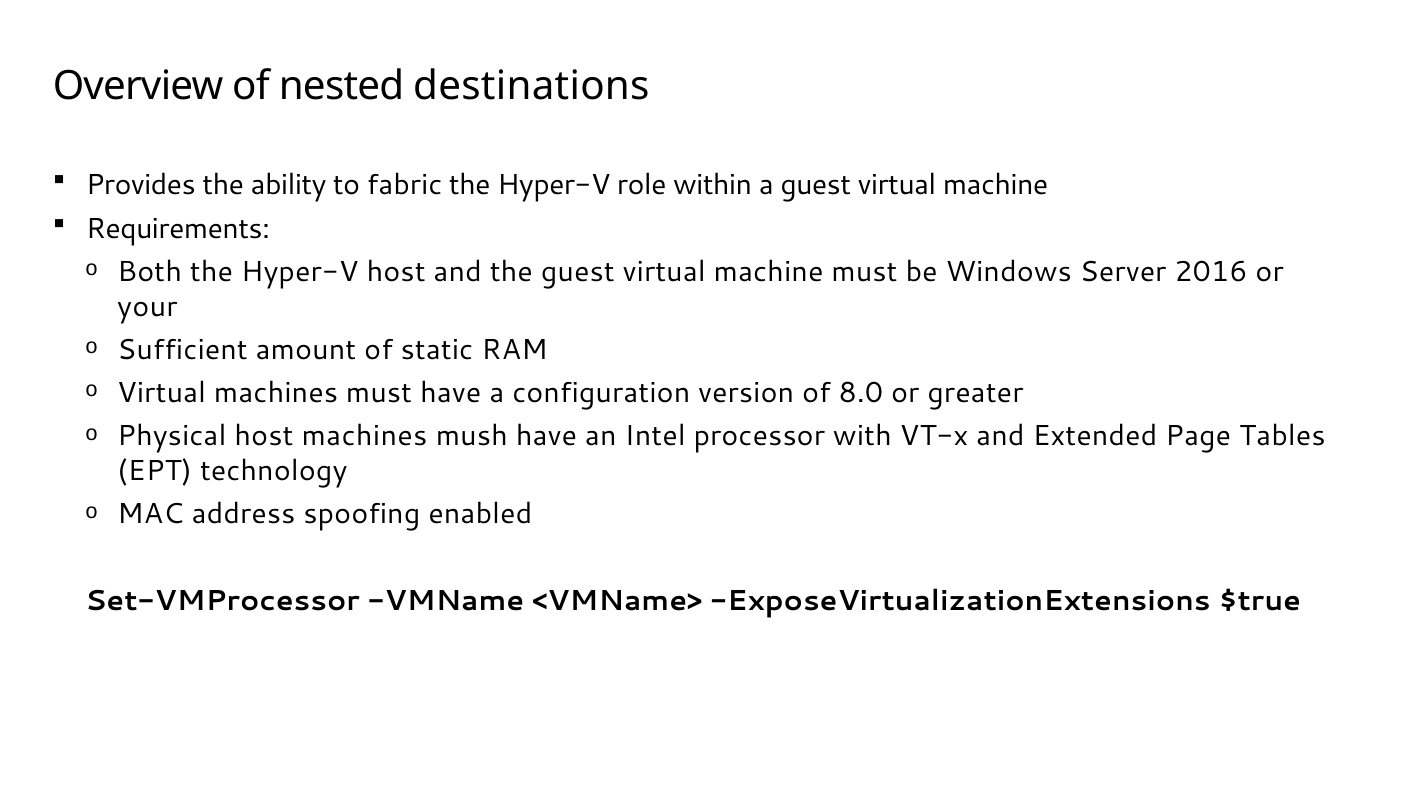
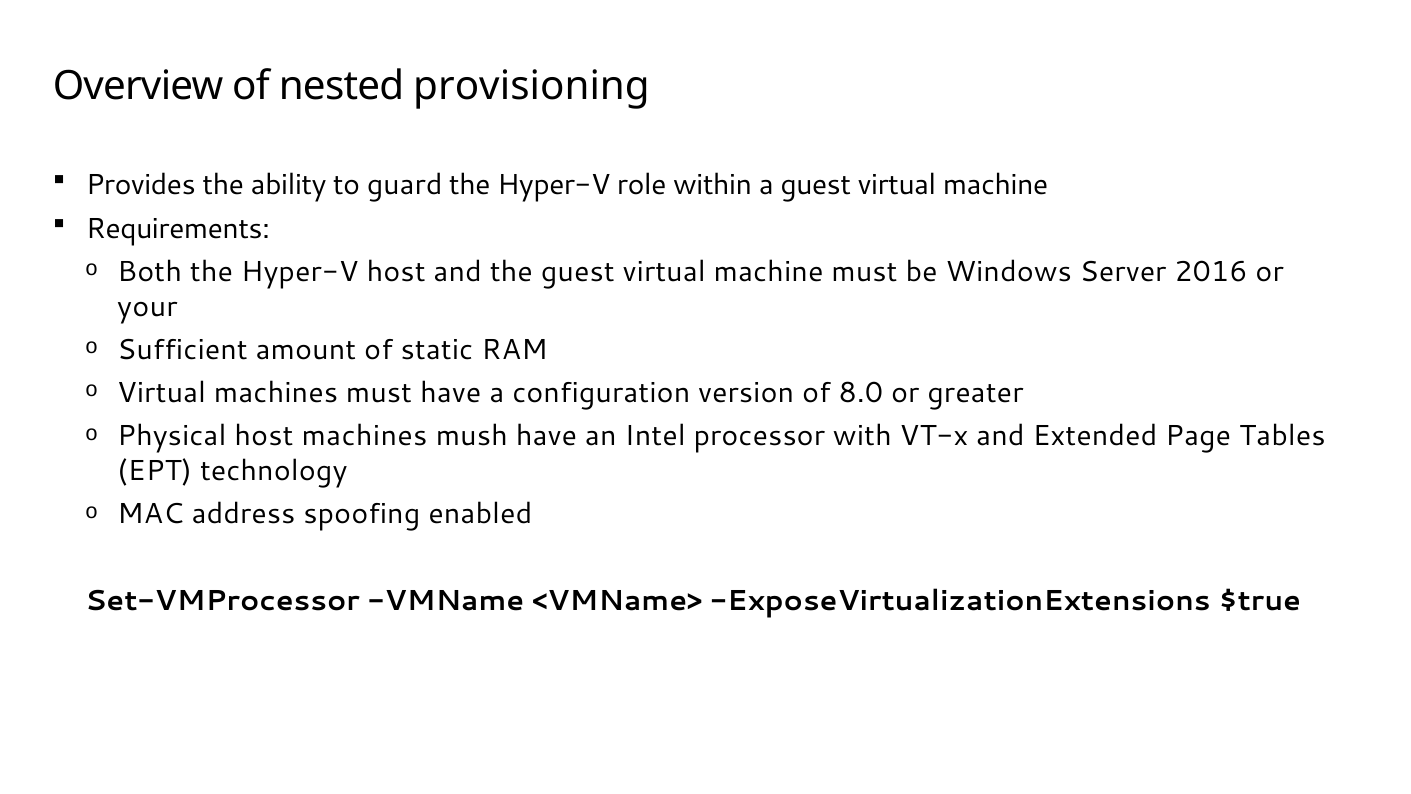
destinations: destinations -> provisioning
fabric: fabric -> guard
